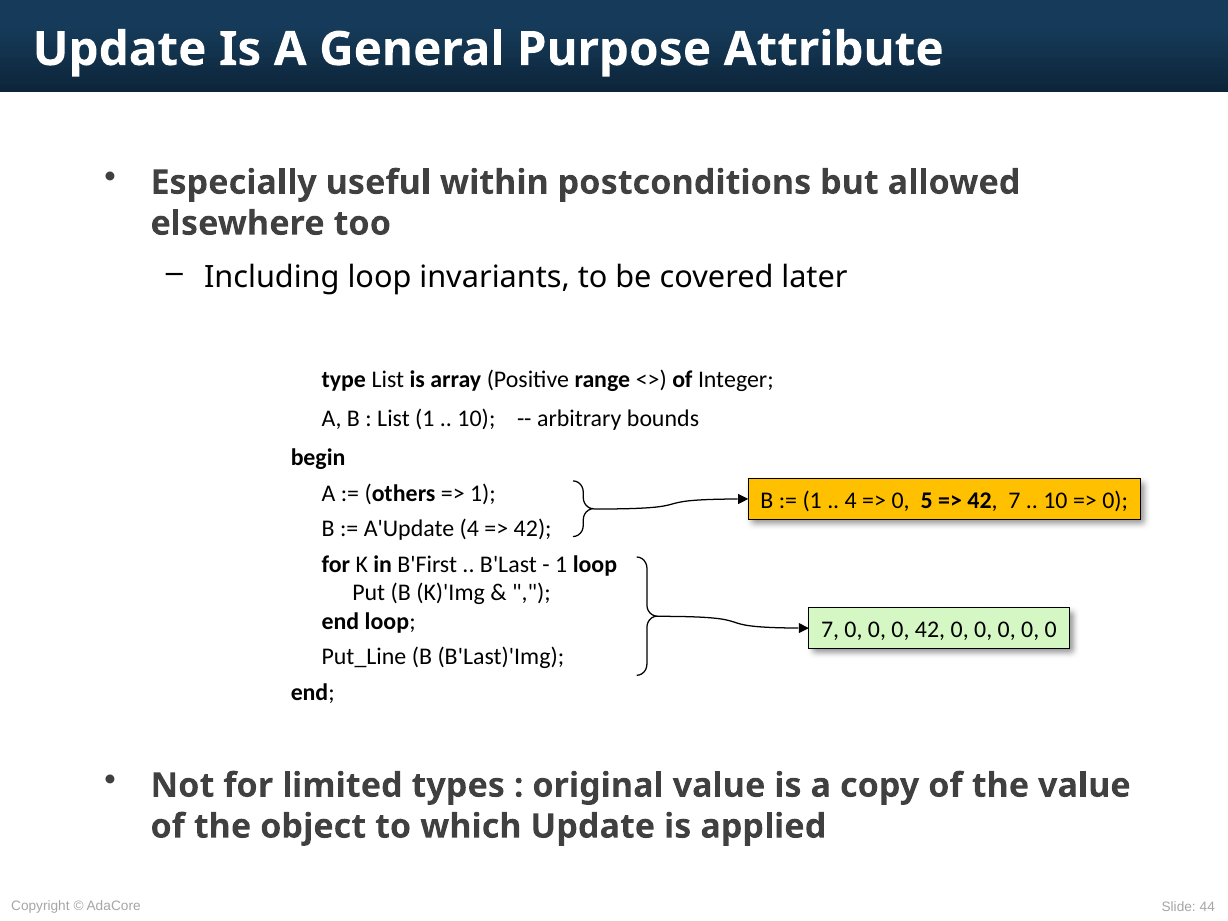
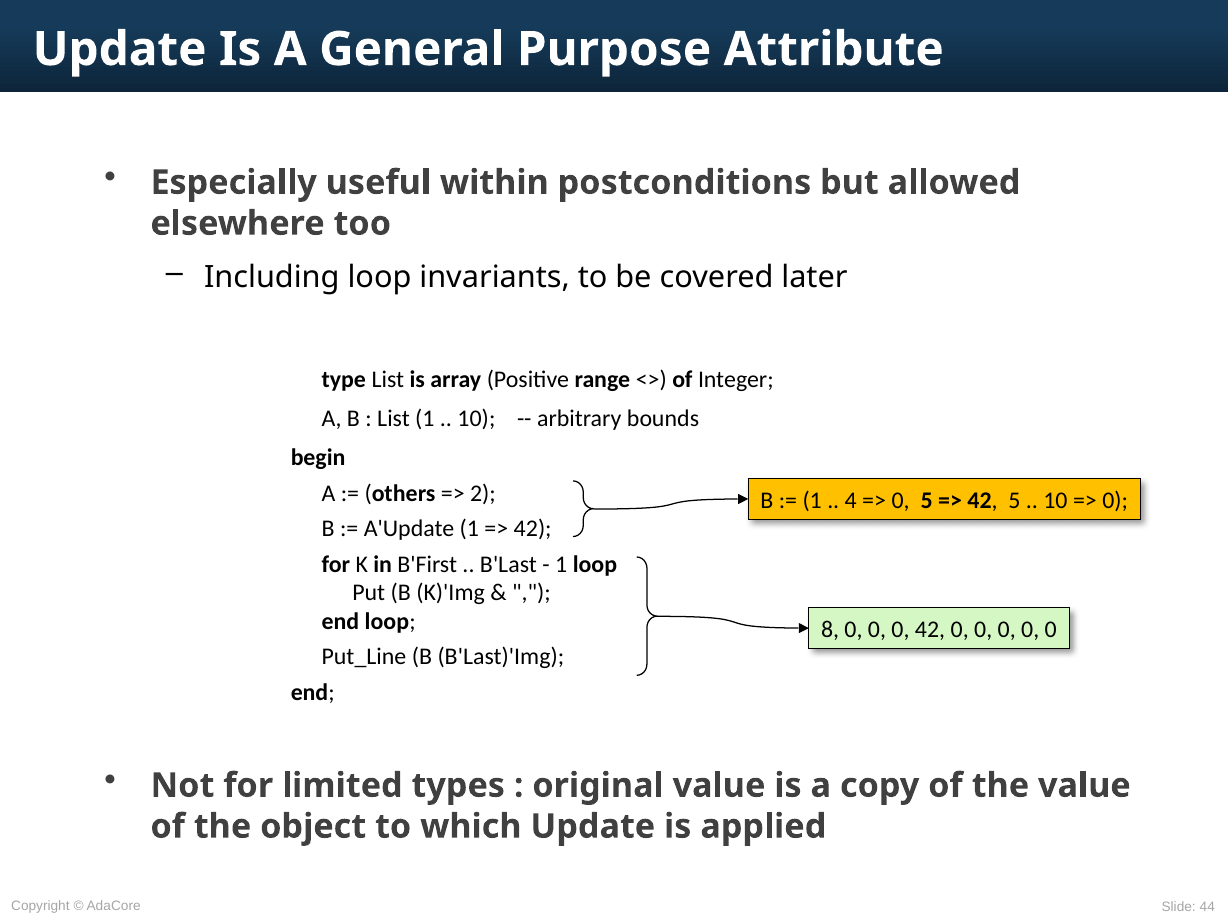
1 at (483, 493): 1 -> 2
42 7: 7 -> 5
A'Update 4: 4 -> 1
7 at (830, 630): 7 -> 8
